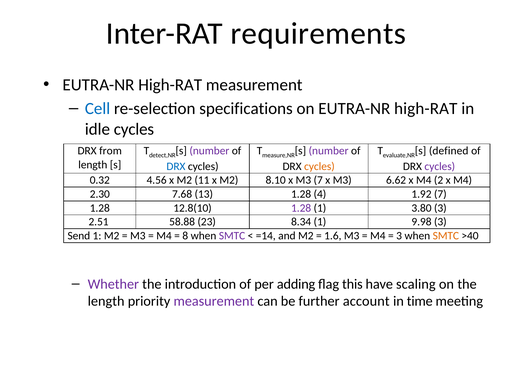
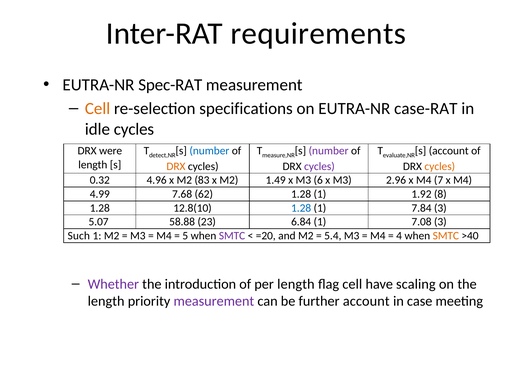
High-RAT at (170, 85): High-RAT -> Spec-RAT
Cell at (98, 109) colour: blue -> orange
on EUTRA-NR high-RAT: high-RAT -> case-RAT
from: from -> were
number at (209, 151) colour: purple -> blue
s defined: defined -> account
DRX at (176, 166) colour: blue -> orange
cycles at (319, 166) colour: orange -> purple
cycles at (440, 166) colour: purple -> orange
4.56: 4.56 -> 4.96
11: 11 -> 83
8.10: 8.10 -> 1.49
M3 7: 7 -> 6
6.62: 6.62 -> 2.96
2: 2 -> 7
2.30: 2.30 -> 4.99
13: 13 -> 62
4 at (320, 194): 4 -> 1
1.92 7: 7 -> 8
1.28 at (301, 208) colour: purple -> blue
3.80: 3.80 -> 7.84
2.51: 2.51 -> 5.07
8.34: 8.34 -> 6.84
9.98: 9.98 -> 7.08
Send: Send -> Such
8: 8 -> 5
=14: =14 -> =20
1.6: 1.6 -> 5.4
3 at (399, 236): 3 -> 4
per adding: adding -> length
flag this: this -> cell
time: time -> case
